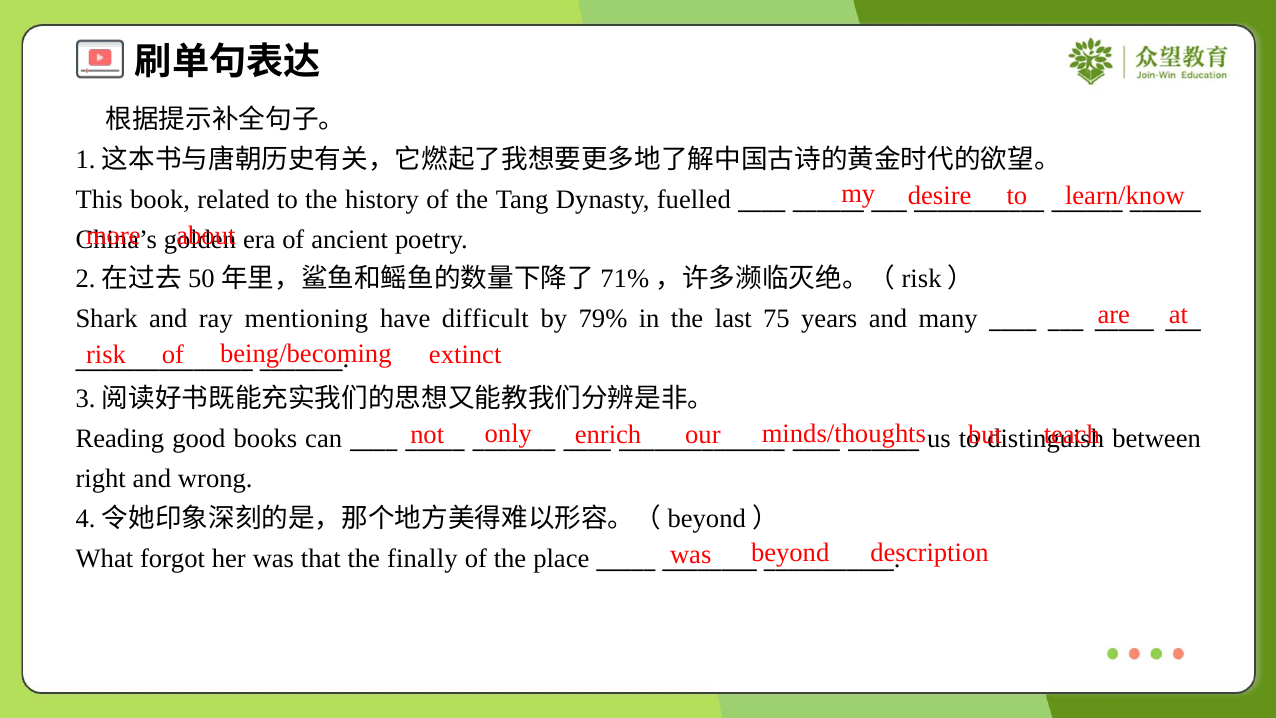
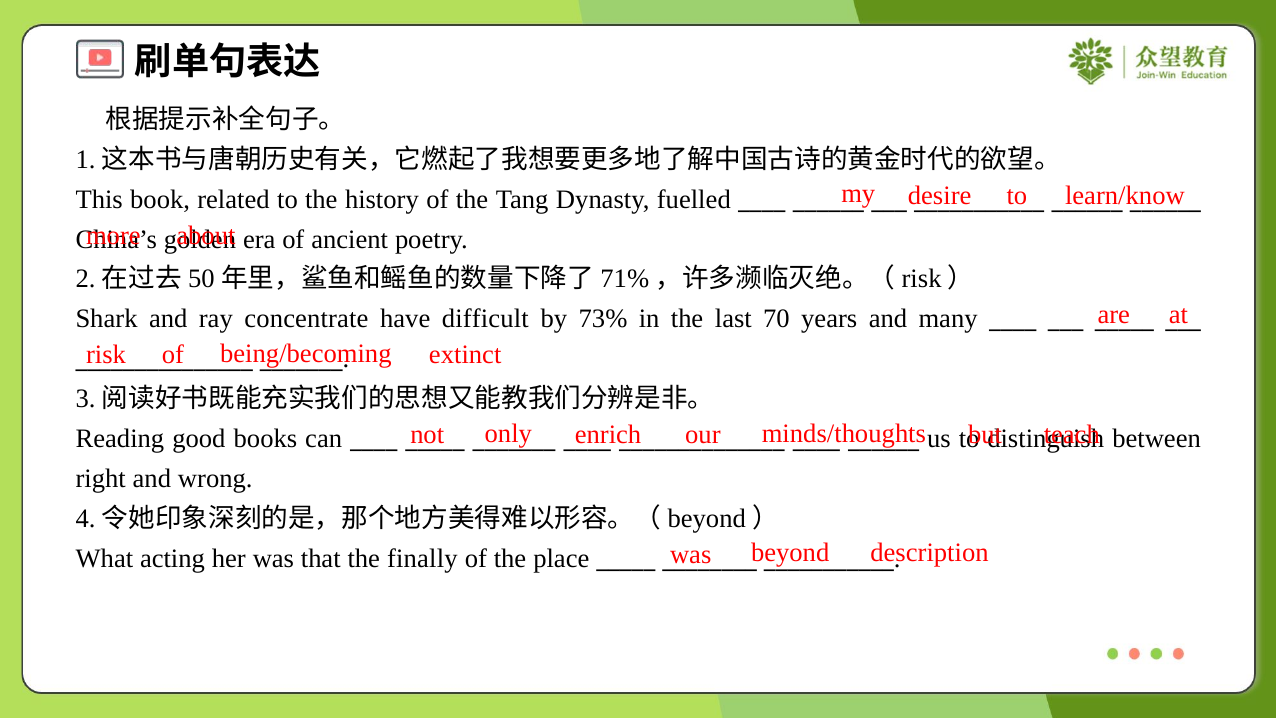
mentioning: mentioning -> concentrate
79%: 79% -> 73%
75: 75 -> 70
forgot: forgot -> acting
